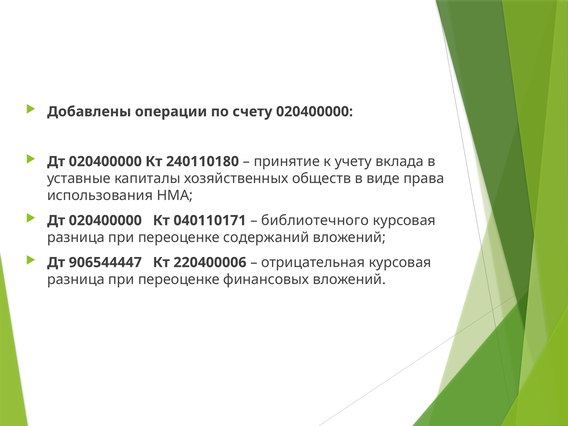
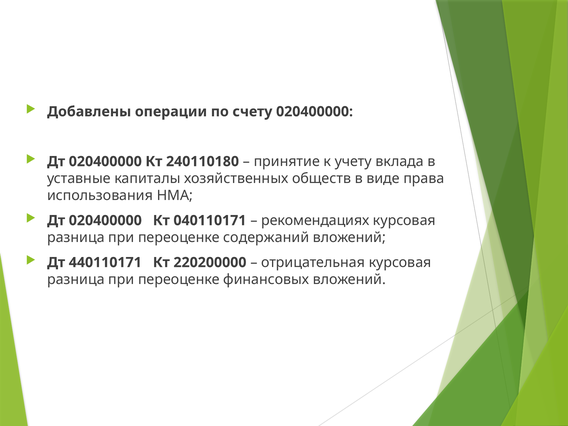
библиотечного: библиотечного -> рекомендациях
906544447: 906544447 -> 440110171
220400006: 220400006 -> 220200000
